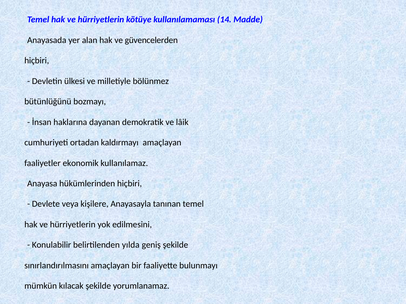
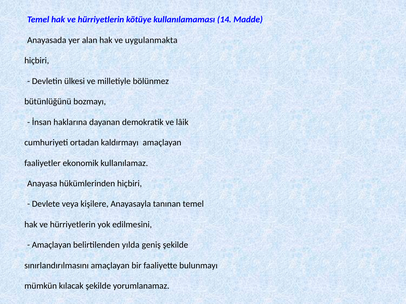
güvencelerden: güvencelerden -> uygulanmakta
Konulabilir at (52, 245): Konulabilir -> Amaçlayan
